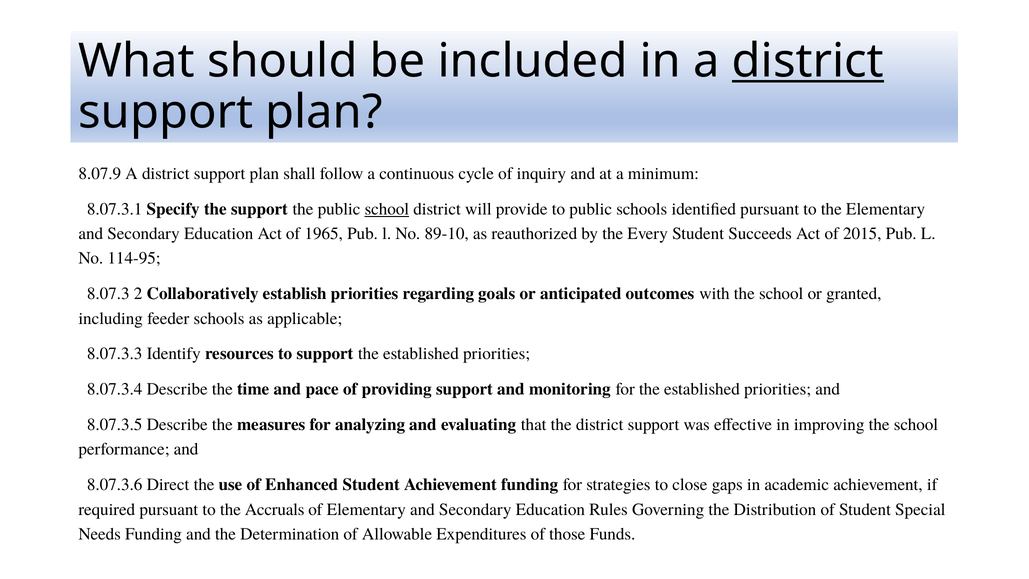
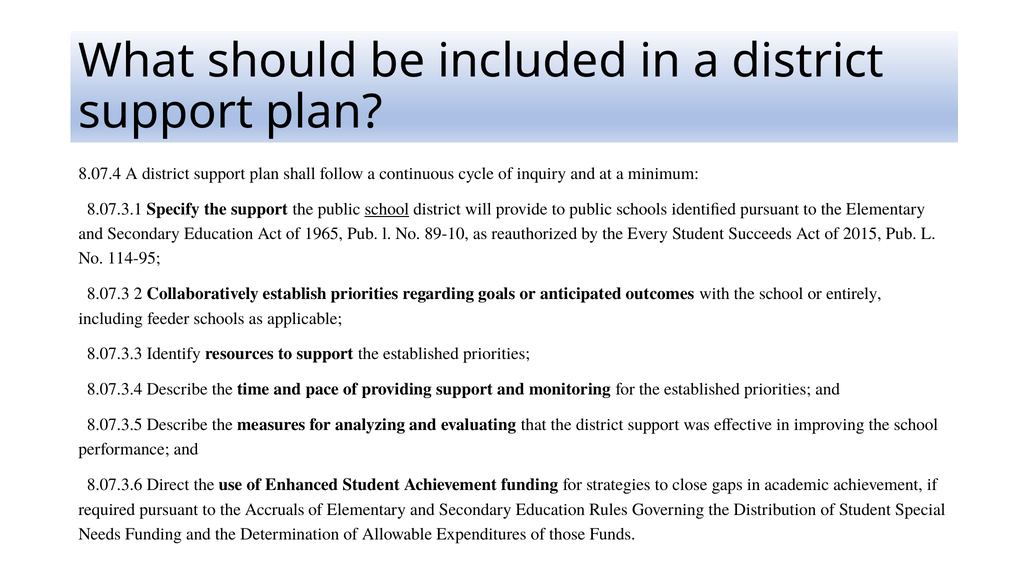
district at (808, 61) underline: present -> none
8.07.9: 8.07.9 -> 8.07.4
granted: granted -> entirely
